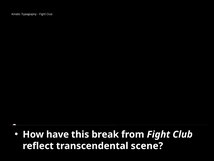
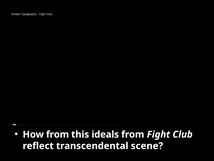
How have: have -> from
break: break -> ideals
